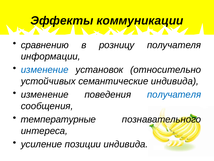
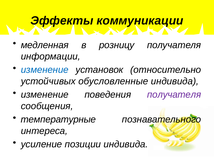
сравнению: сравнению -> медленная
семантические: семантические -> обусловленные
получателя at (174, 94) colour: blue -> purple
